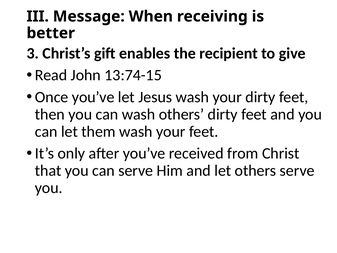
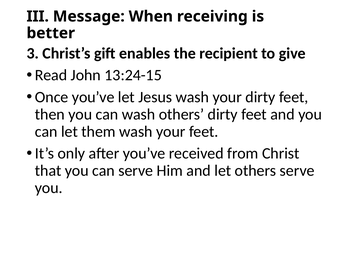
13:74-15: 13:74-15 -> 13:24-15
